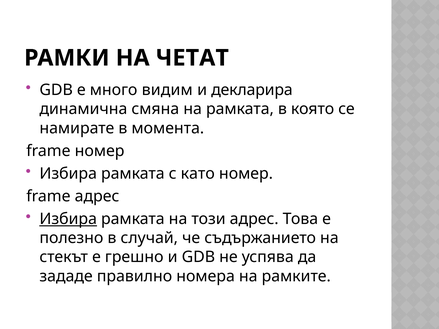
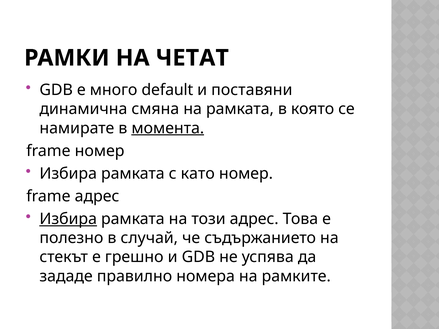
видим: видим -> default
декларира: декларира -> поставяни
момента underline: none -> present
